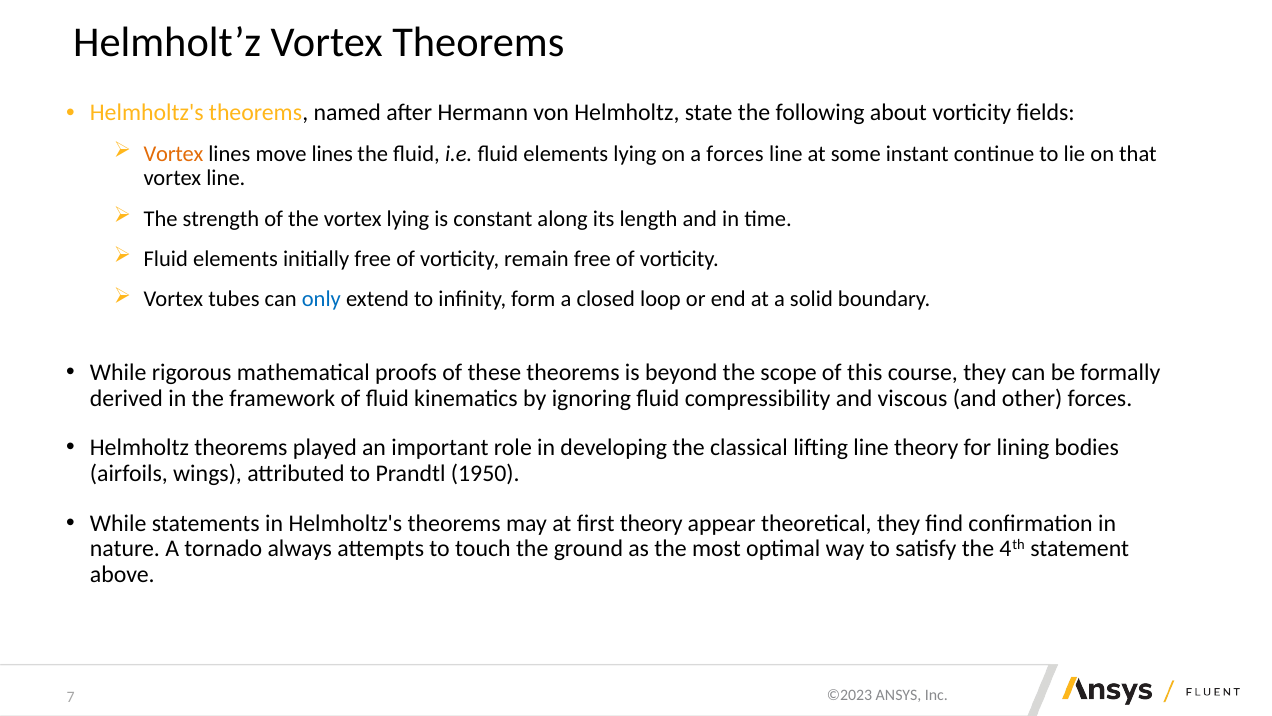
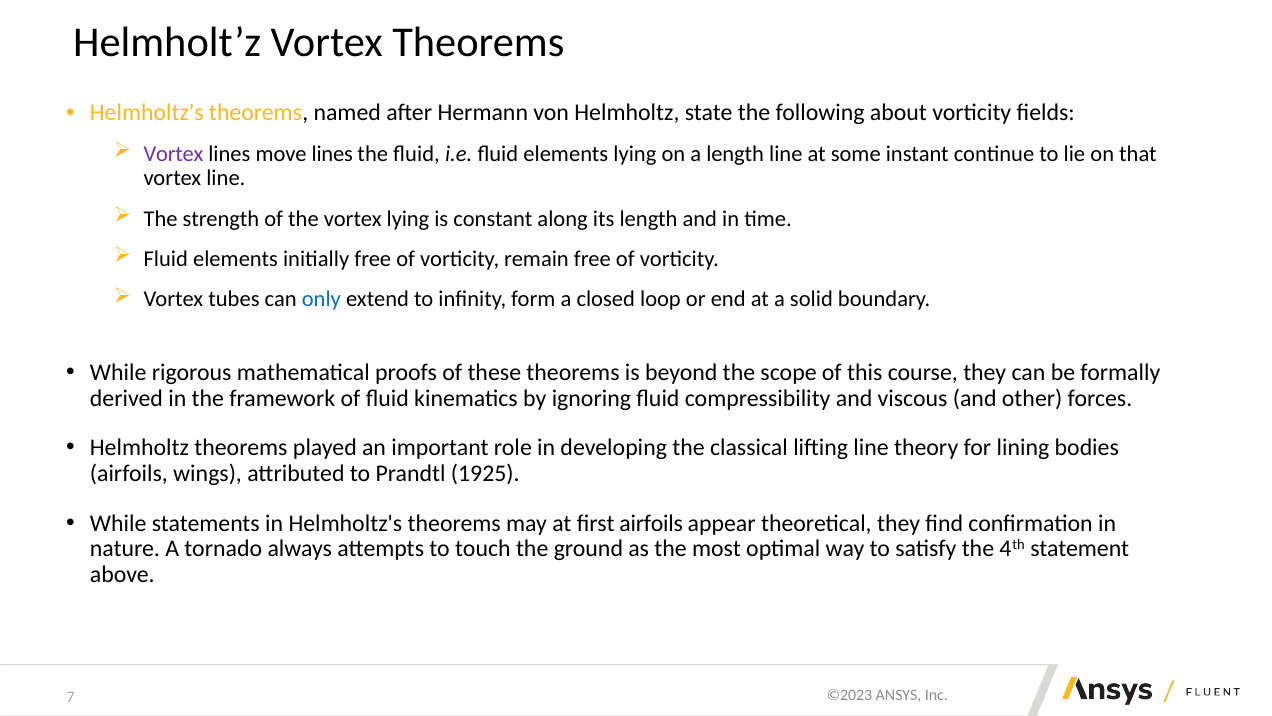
Vortex at (173, 154) colour: orange -> purple
a forces: forces -> length
1950: 1950 -> 1925
first theory: theory -> airfoils
